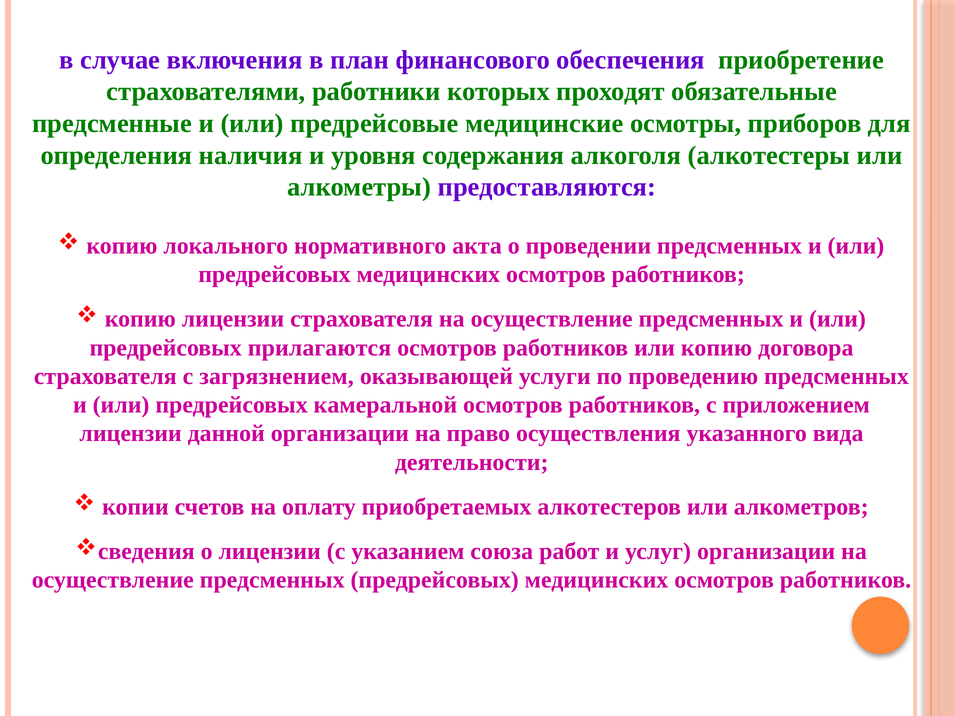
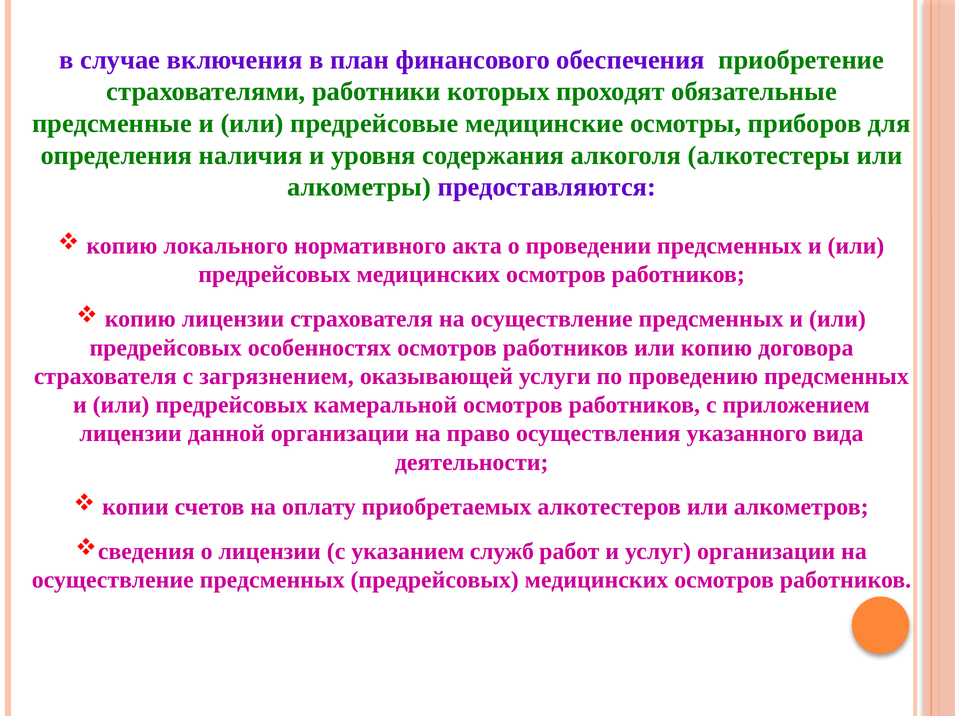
прилагаются: прилагаются -> особенностях
союза: союза -> служб
